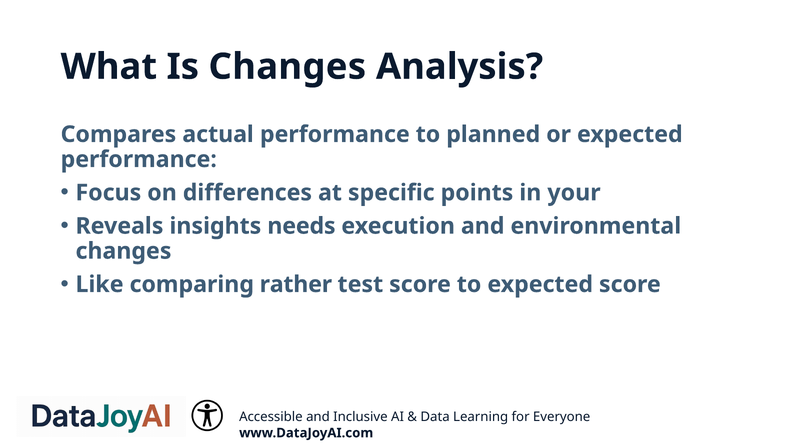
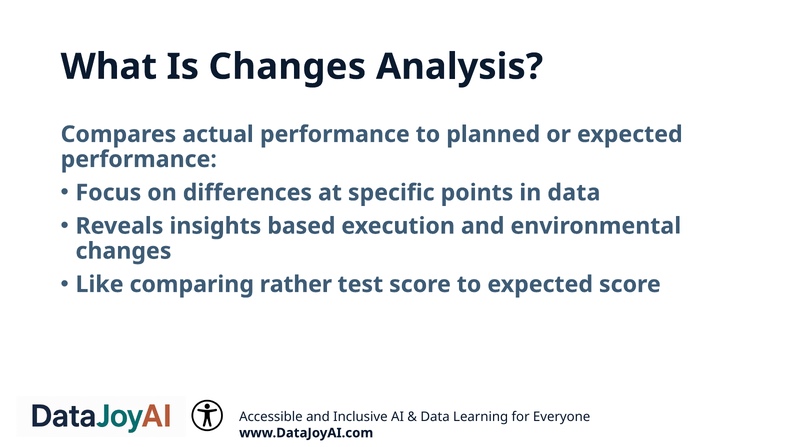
in your: your -> data
needs: needs -> based
